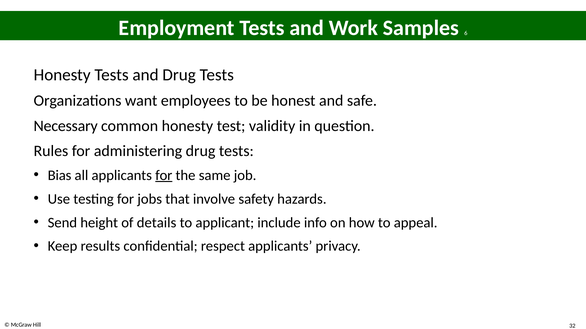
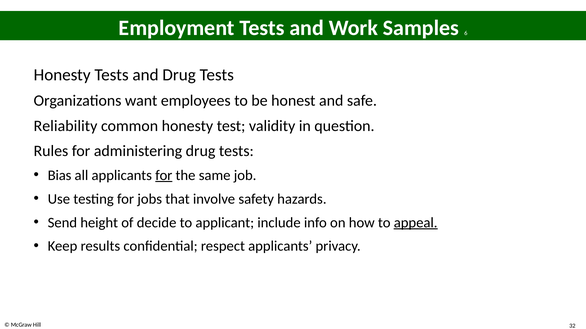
Necessary: Necessary -> Reliability
details: details -> decide
appeal underline: none -> present
